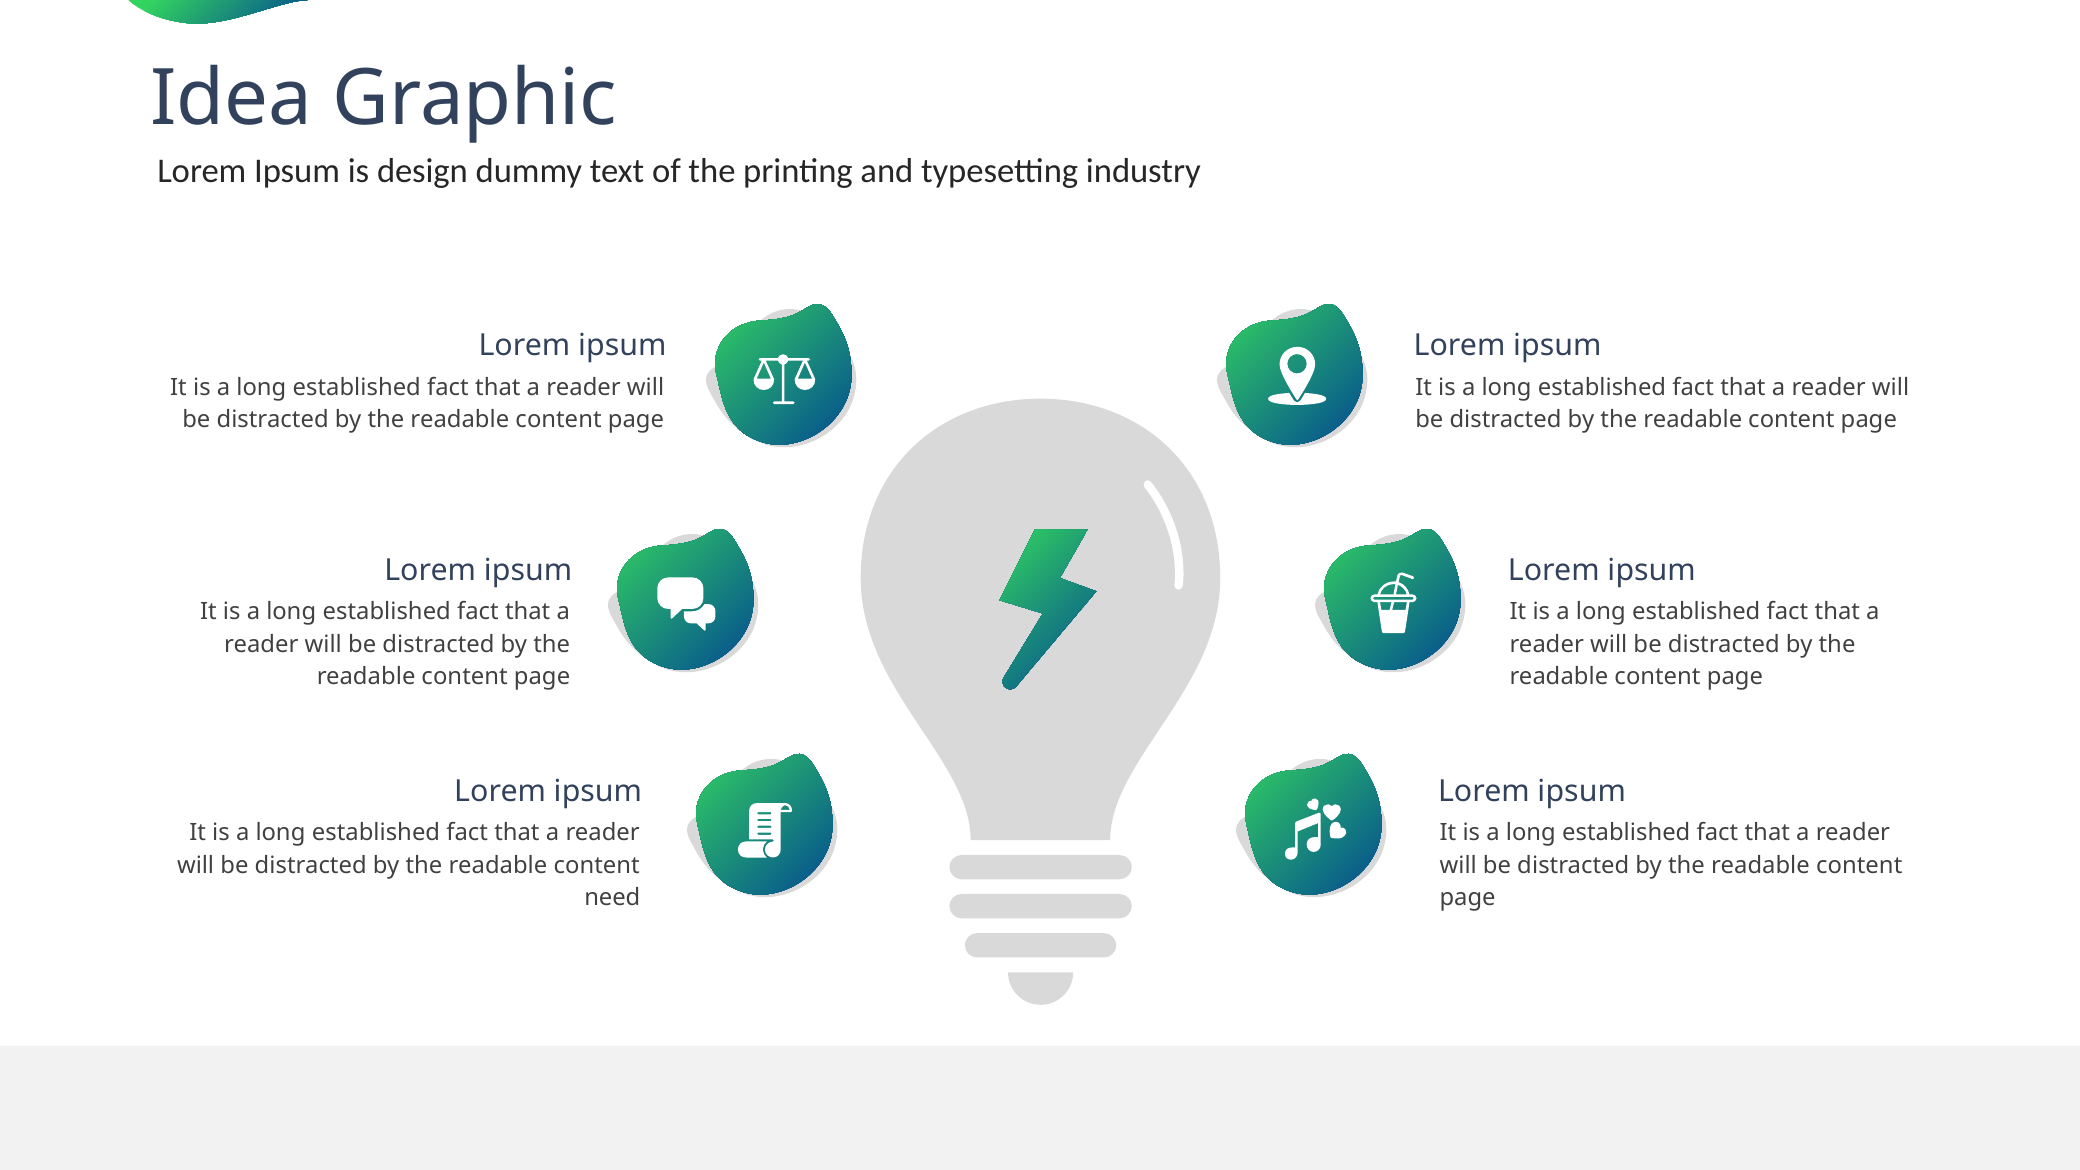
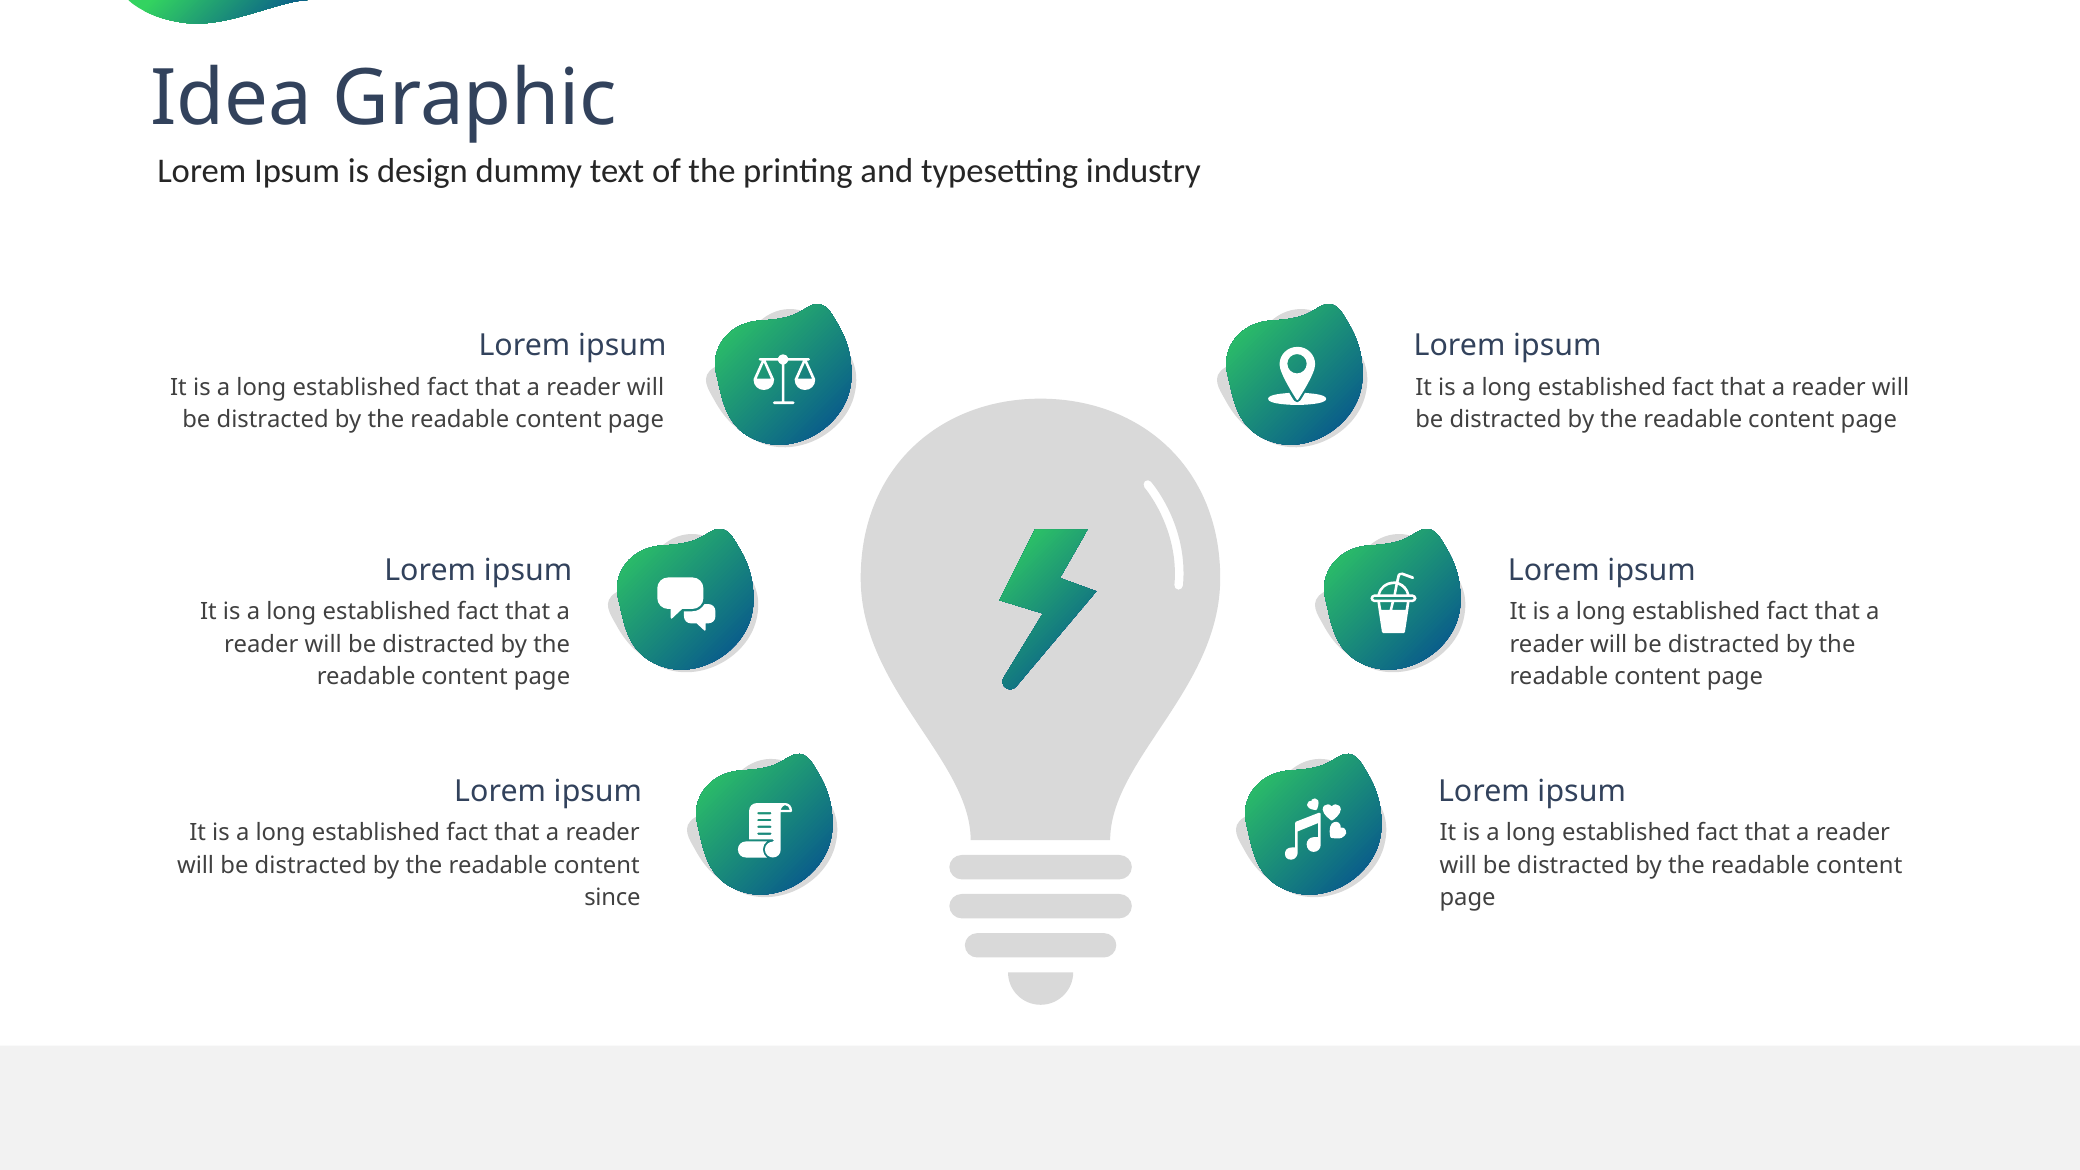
need: need -> since
